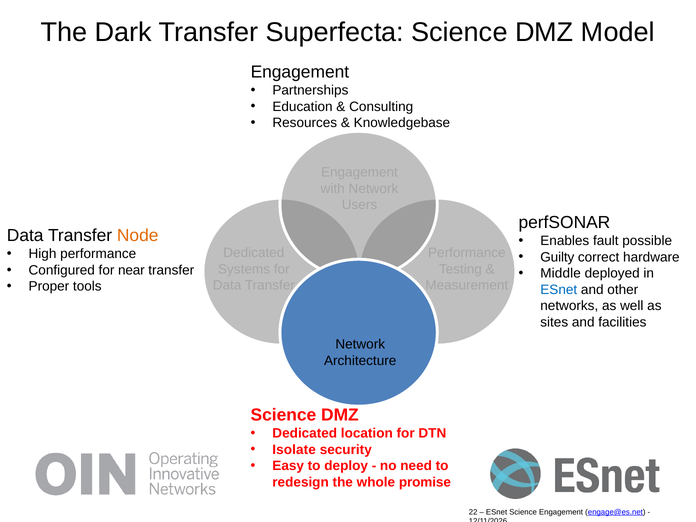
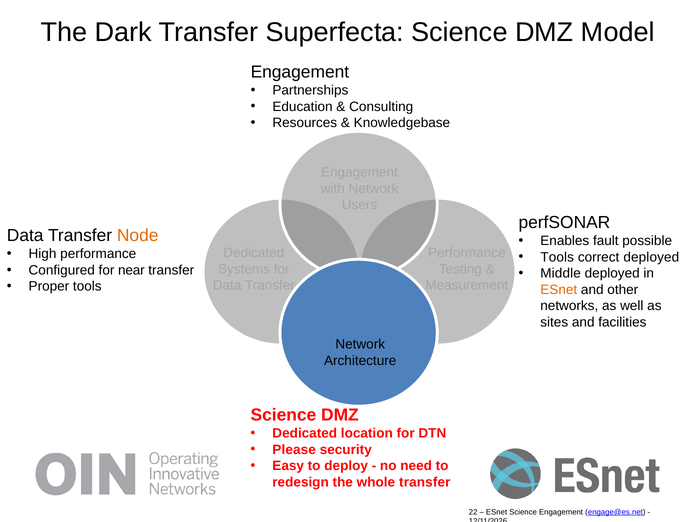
Guilty at (557, 257): Guilty -> Tools
correct hardware: hardware -> deployed
ESnet at (559, 290) colour: blue -> orange
Isolate: Isolate -> Please
whole promise: promise -> transfer
